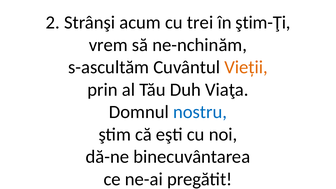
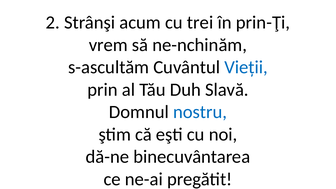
ştim-Ţi: ştim-Ţi -> prin-Ţi
Vieții colour: orange -> blue
Viaţa: Viaţa -> Slavă
